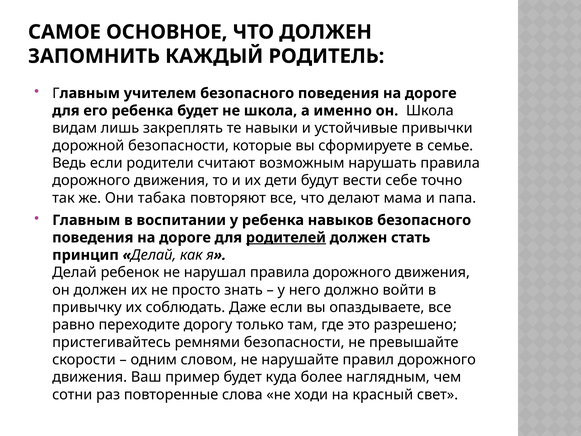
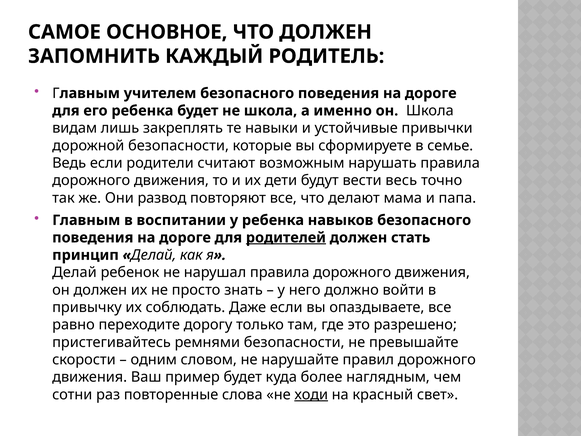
себе: себе -> весь
табака: табака -> развод
ходи underline: none -> present
